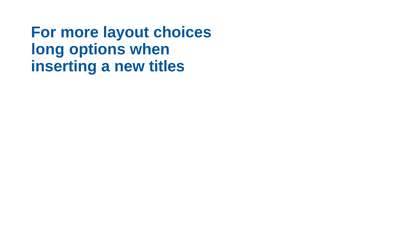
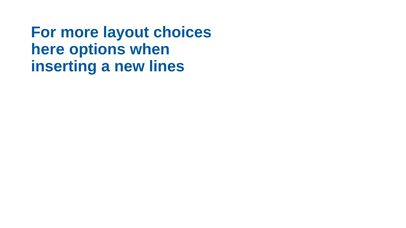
long: long -> here
titles: titles -> lines
